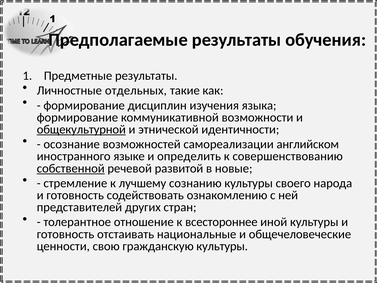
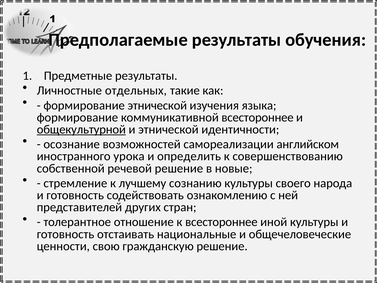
формирование дисциплин: дисциплин -> этнической
коммуникативной возможности: возможности -> всестороннее
языке: языке -> урока
собственной underline: present -> none
речевой развитой: развитой -> решение
гражданскую культуры: культуры -> решение
